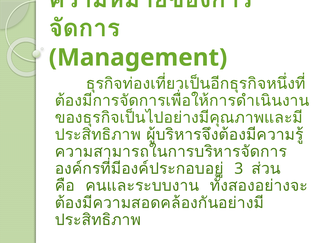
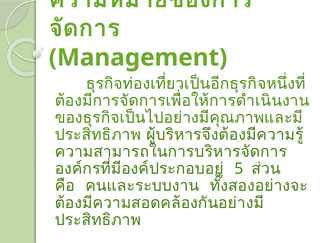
3: 3 -> 5
